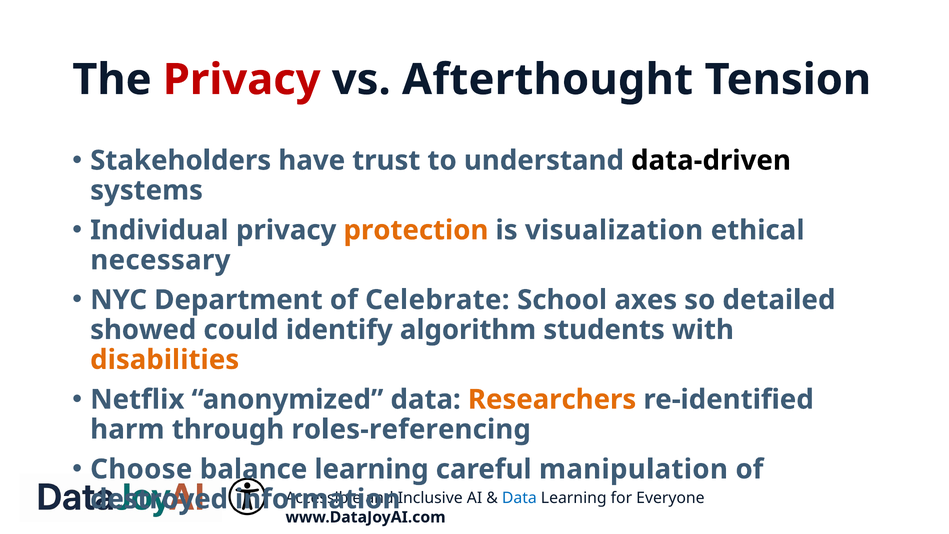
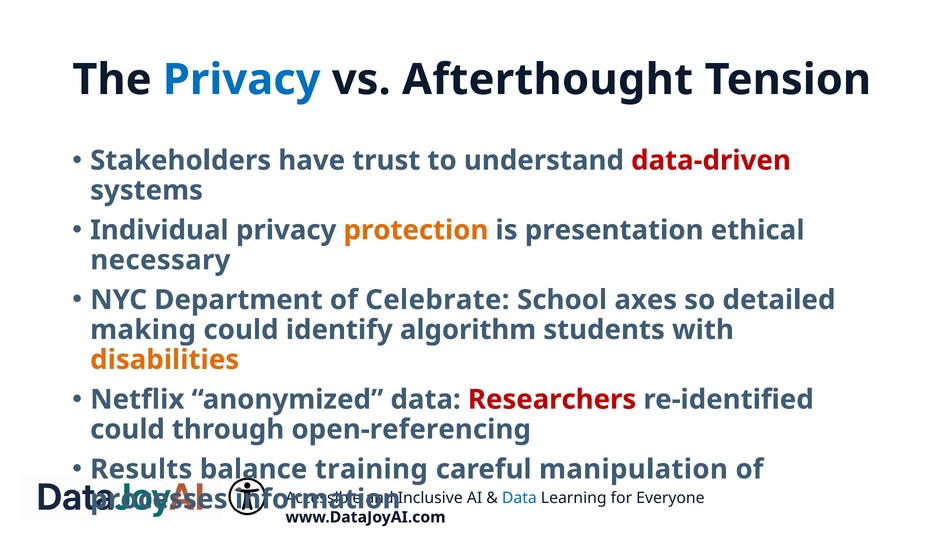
Privacy at (242, 80) colour: red -> blue
data-driven colour: black -> red
visualization: visualization -> presentation
showed: showed -> making
Researchers colour: orange -> red
harm at (127, 429): harm -> could
roles-referencing: roles-referencing -> open-referencing
Choose: Choose -> Results
balance learning: learning -> training
destroyed: destroyed -> processes
